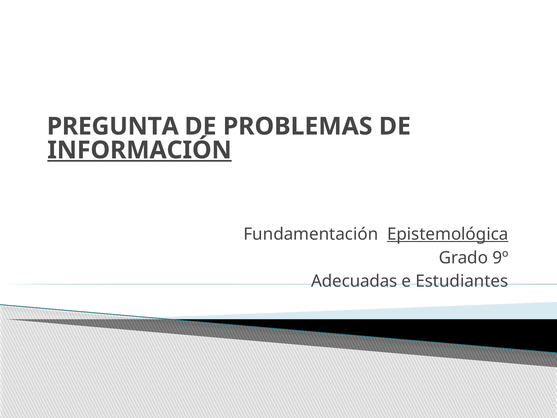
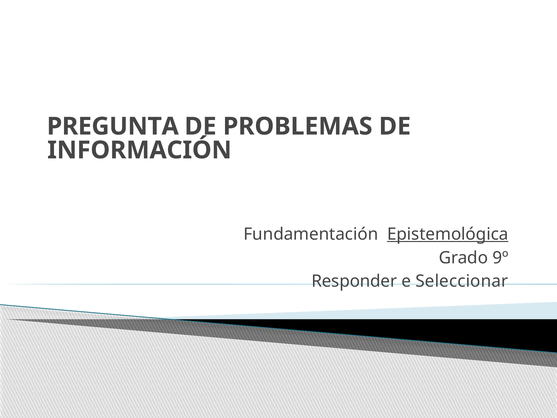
INFORMACIÓN underline: present -> none
Adecuadas: Adecuadas -> Responder
Estudiantes: Estudiantes -> Seleccionar
